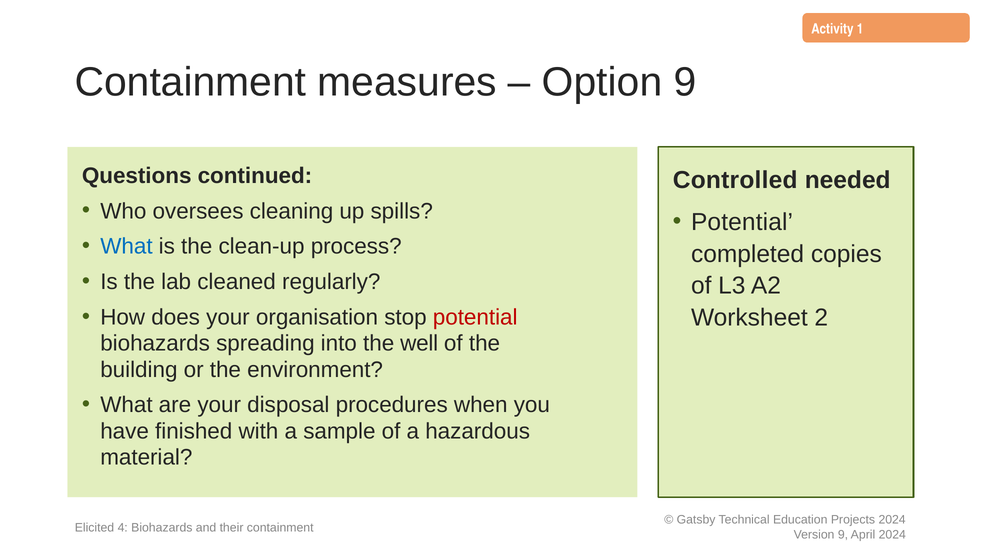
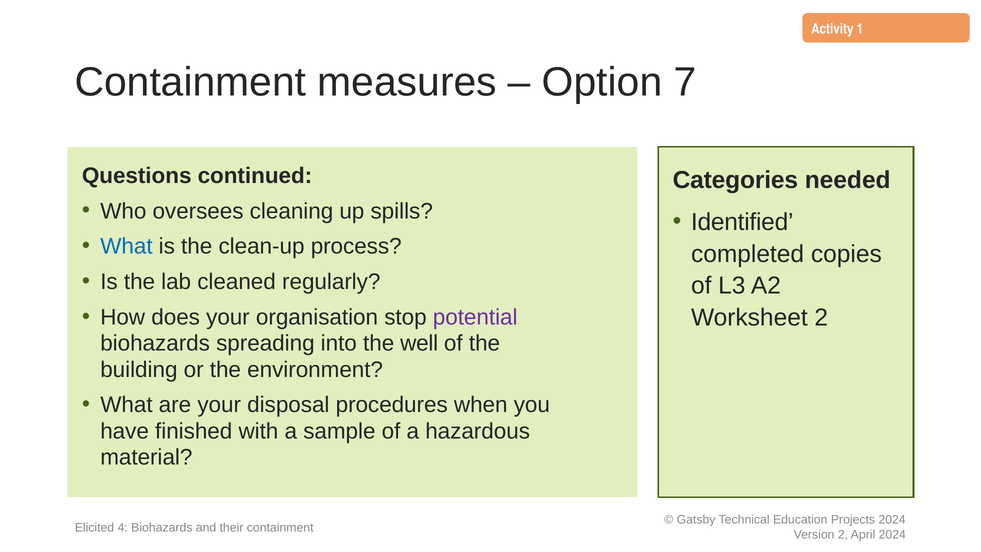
Option 9: 9 -> 7
Controlled: Controlled -> Categories
Potential at (742, 222): Potential -> Identified
potential at (475, 317) colour: red -> purple
9 at (843, 534): 9 -> 2
